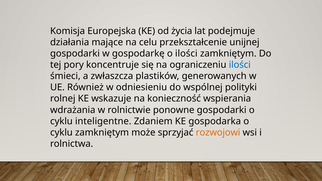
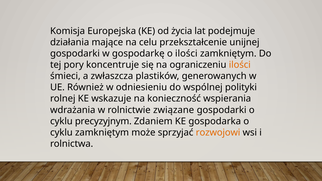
ilości at (240, 65) colour: blue -> orange
ponowne: ponowne -> związane
inteligentne: inteligentne -> precyzyjnym
